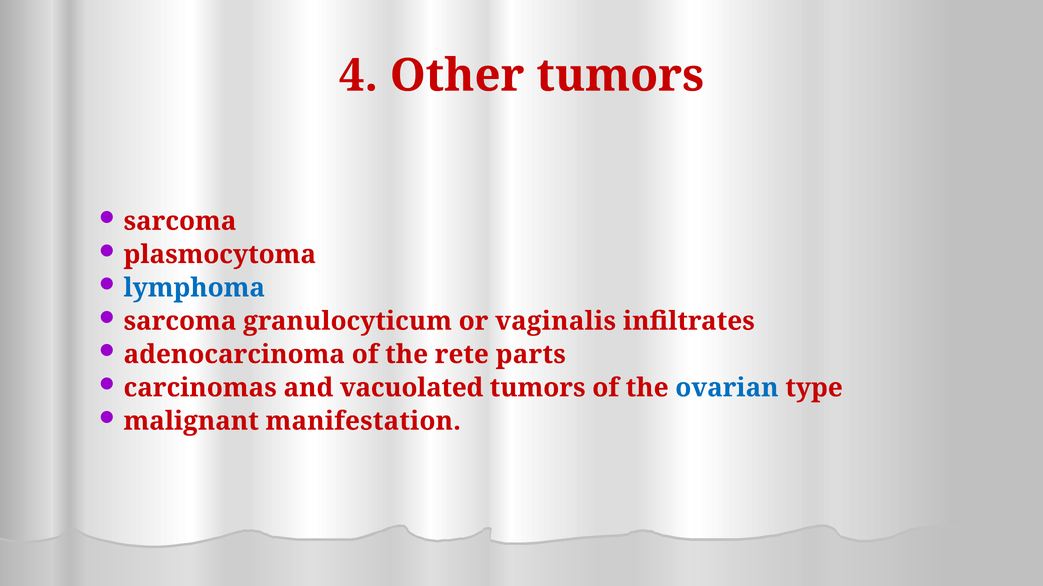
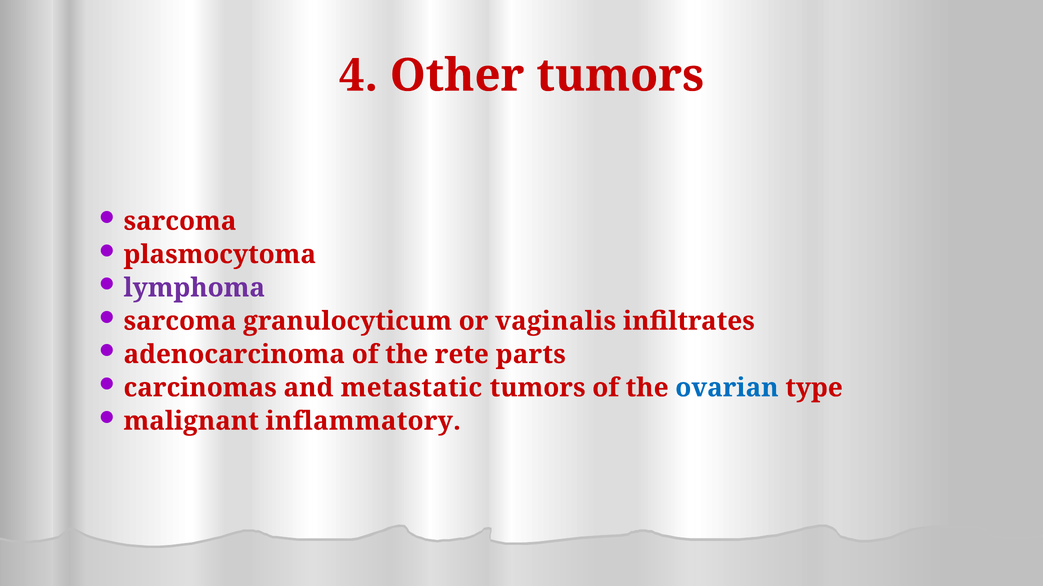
lymphoma colour: blue -> purple
vacuolated: vacuolated -> metastatic
manifestation: manifestation -> inflammatory
